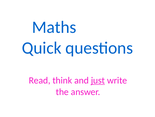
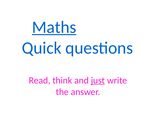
Maths underline: none -> present
